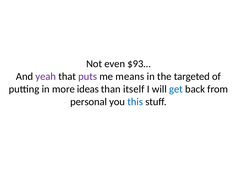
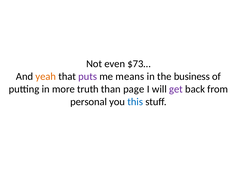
$93…: $93… -> $73…
yeah colour: purple -> orange
targeted: targeted -> business
ideas: ideas -> truth
itself: itself -> page
get colour: blue -> purple
